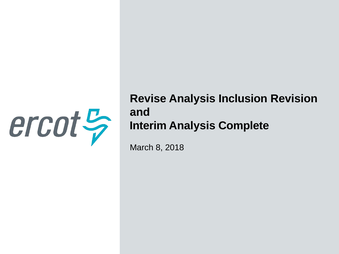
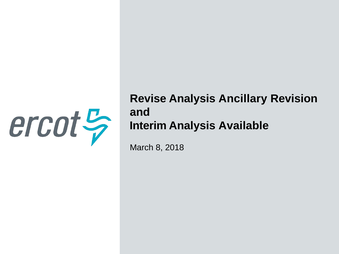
Inclusion: Inclusion -> Ancillary
Complete: Complete -> Available
